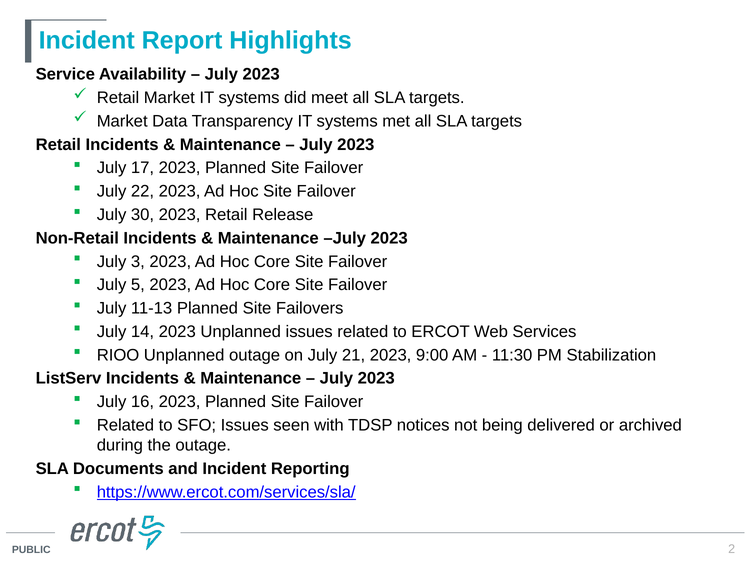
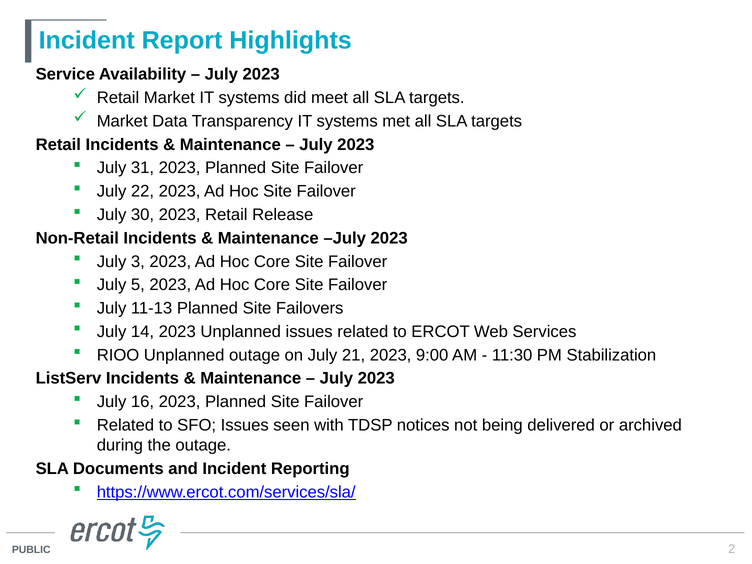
17: 17 -> 31
